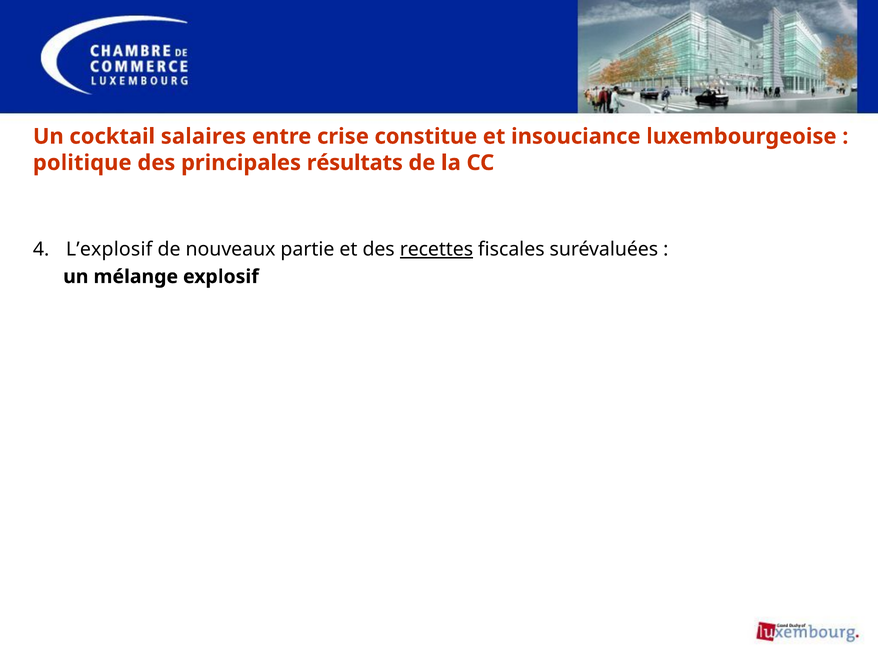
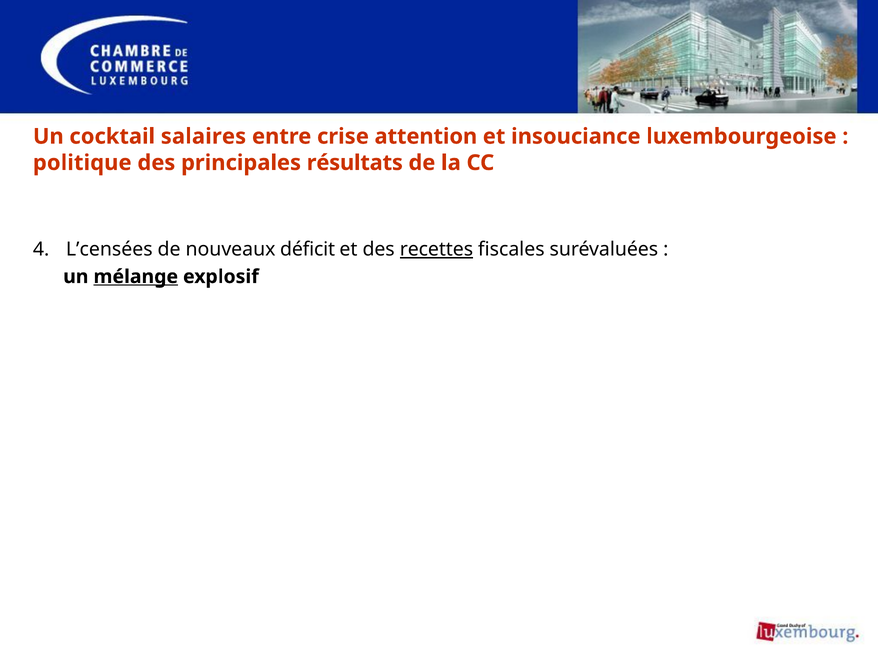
constitue: constitue -> attention
L’explosif: L’explosif -> L’censées
partie: partie -> déficit
mélange underline: none -> present
